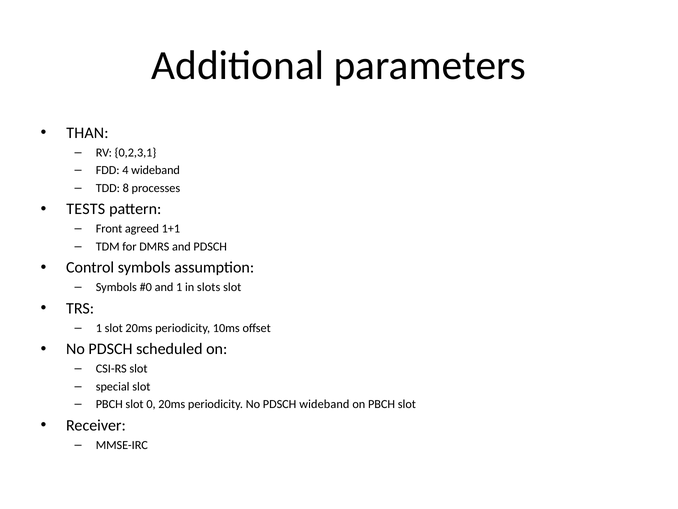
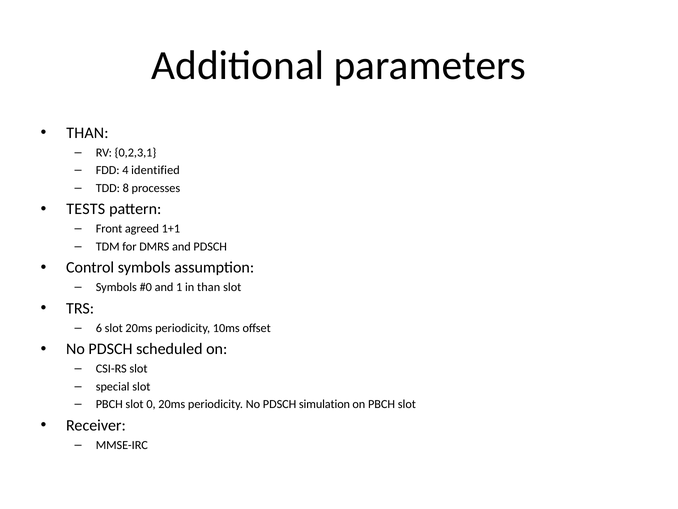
4 wideband: wideband -> identified
in slots: slots -> than
1 at (99, 328): 1 -> 6
PDSCH wideband: wideband -> simulation
